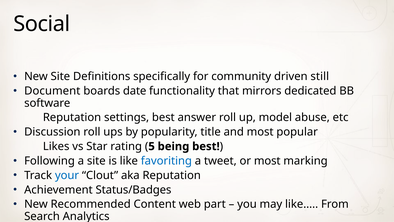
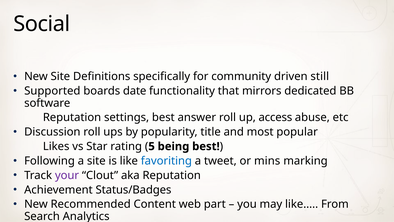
Document: Document -> Supported
model: model -> access
or most: most -> mins
your colour: blue -> purple
